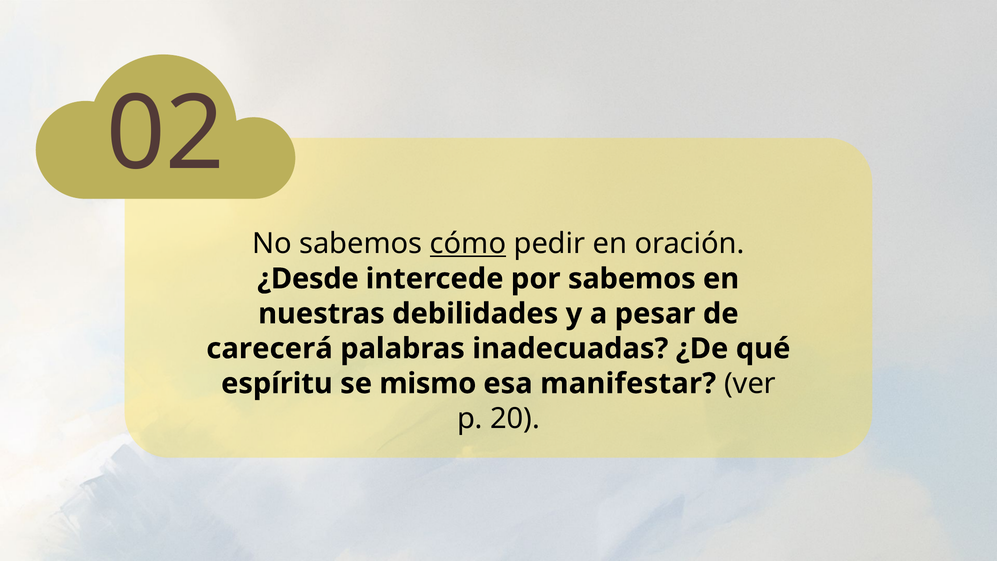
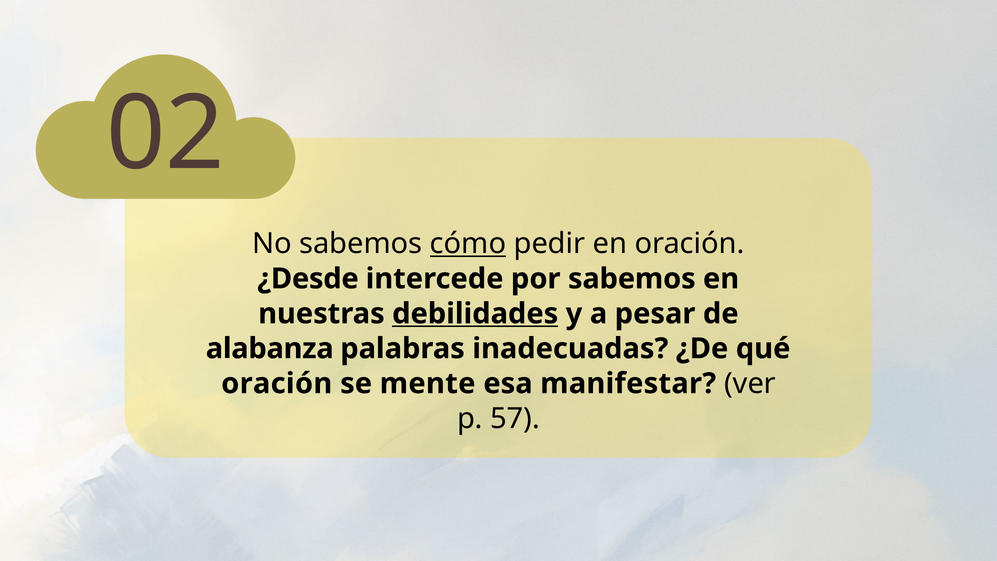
debilidades underline: none -> present
carecerá: carecerá -> alabanza
espíritu at (277, 383): espíritu -> oración
mismo: mismo -> mente
20: 20 -> 57
